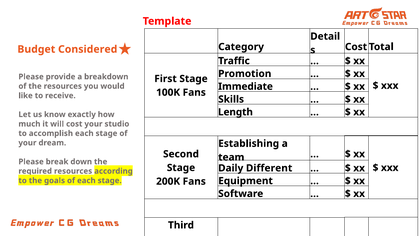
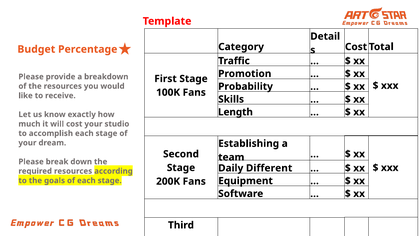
Considered: Considered -> Percentage
Immediate: Immediate -> Probability
